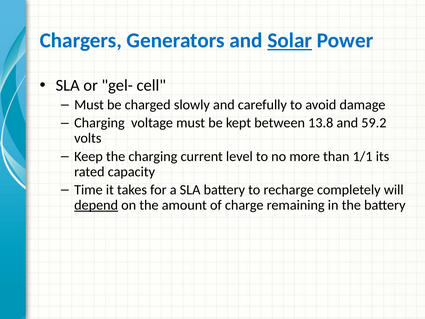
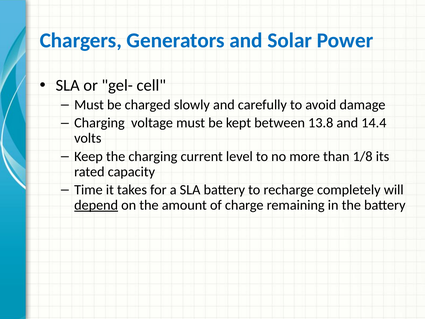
Solar underline: present -> none
59.2: 59.2 -> 14.4
1/1: 1/1 -> 1/8
